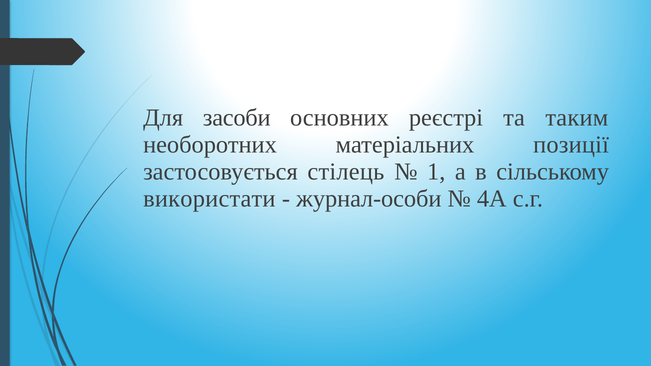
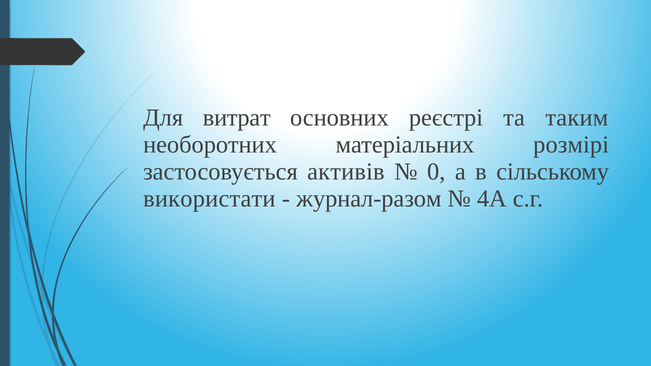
засоби: засоби -> витрат
позиції: позиції -> розмірі
стілець: стілець -> активів
1: 1 -> 0
журнал-особи: журнал-особи -> журнал-разом
